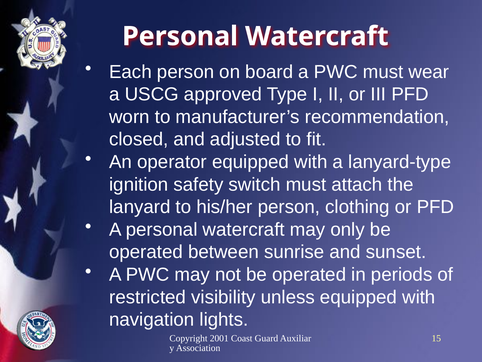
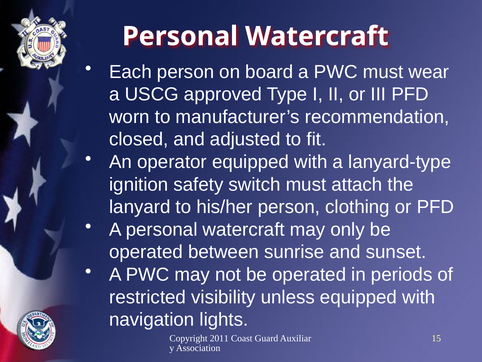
2001: 2001 -> 2011
